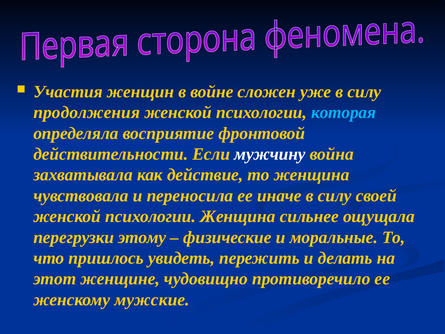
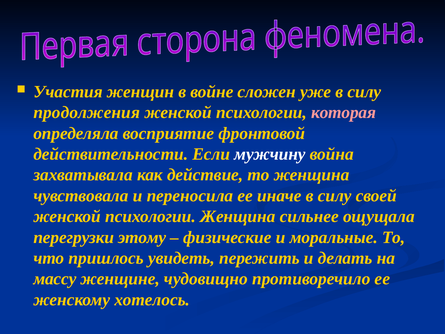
которая colour: light blue -> pink
этот: этот -> массу
мужские: мужские -> хотелось
